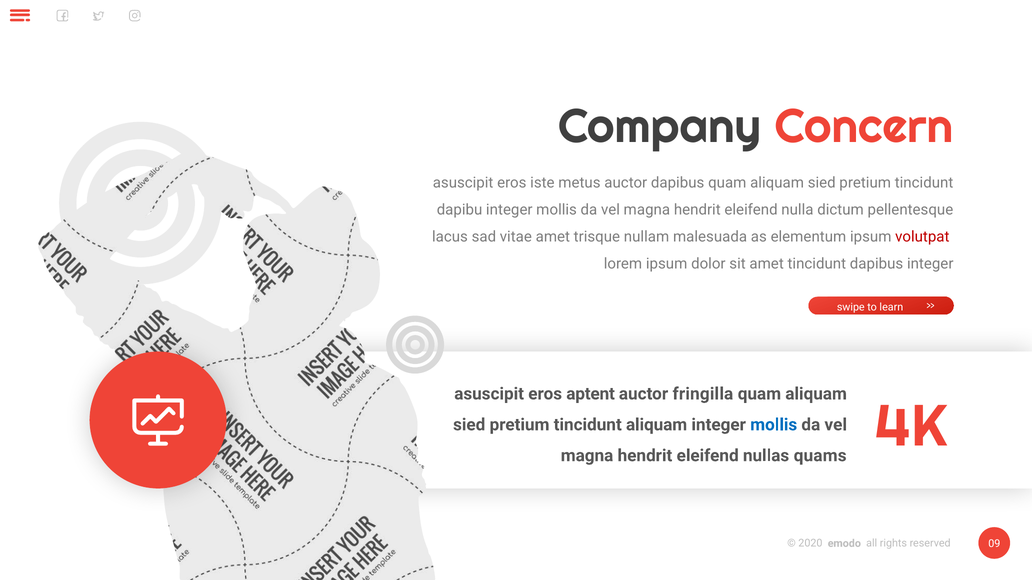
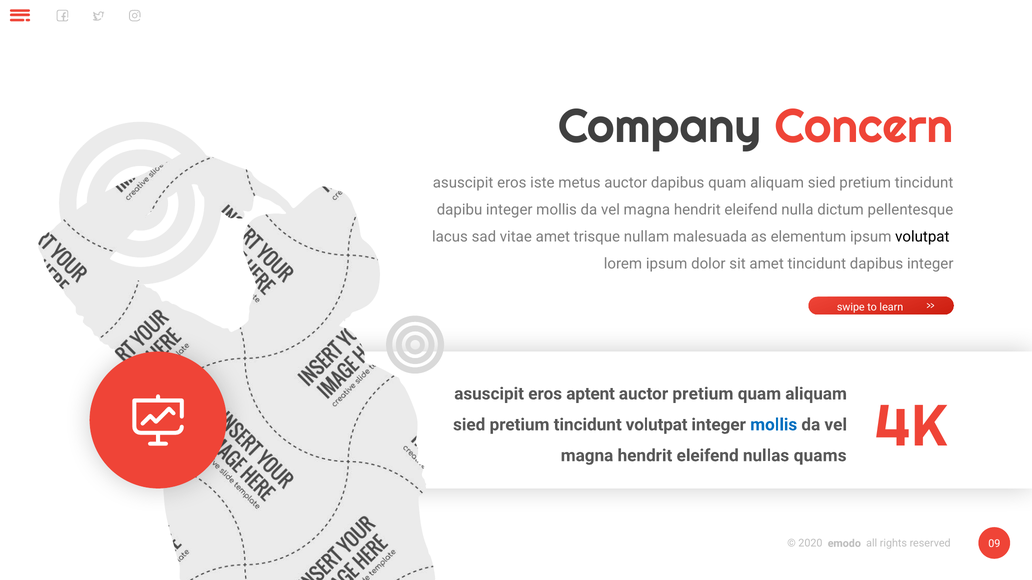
volutpat at (922, 237) colour: red -> black
auctor fringilla: fringilla -> pretium
tincidunt aliquam: aliquam -> volutpat
